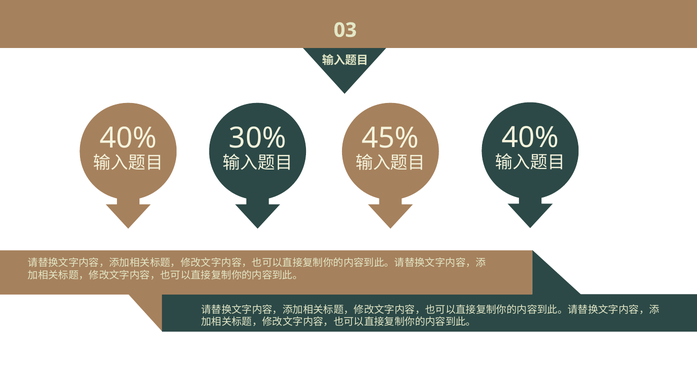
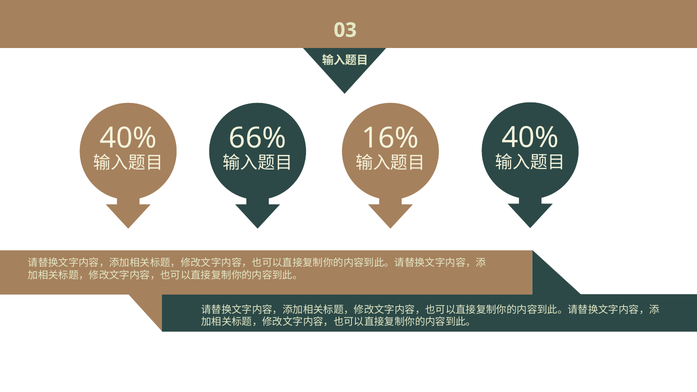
30%: 30% -> 66%
45%: 45% -> 16%
